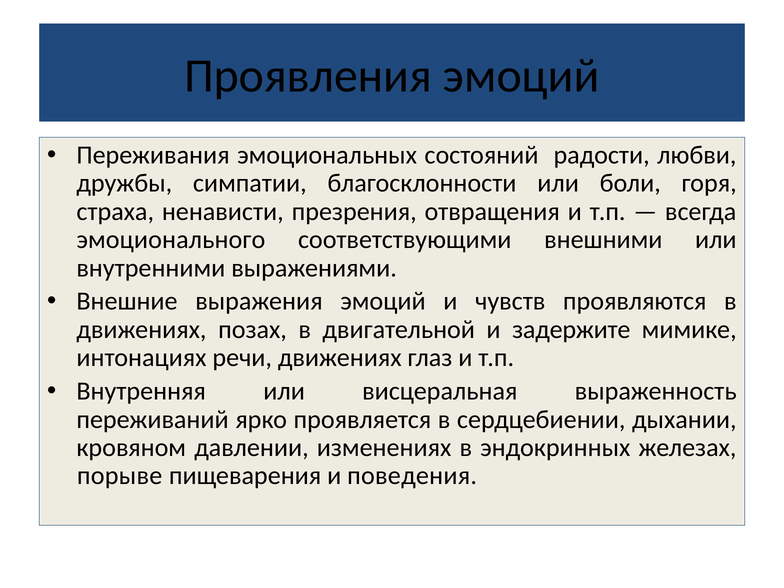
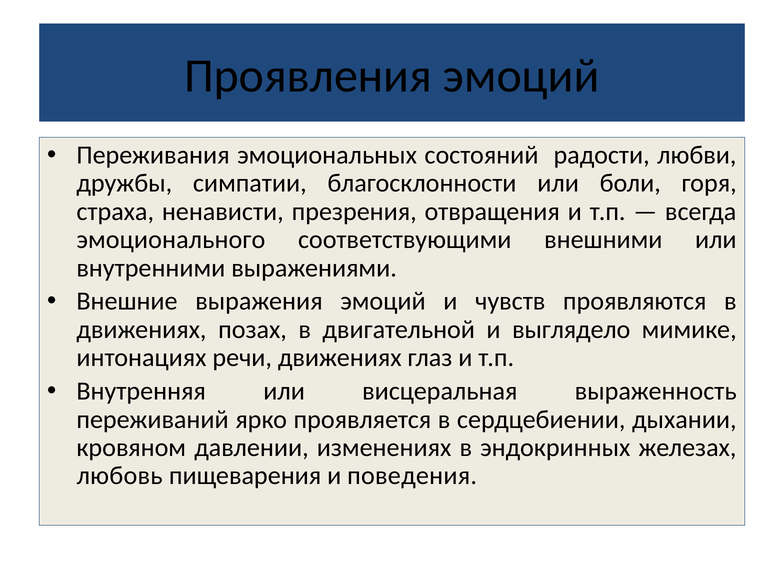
задержите: задержите -> выглядело
порыве: порыве -> любовь
